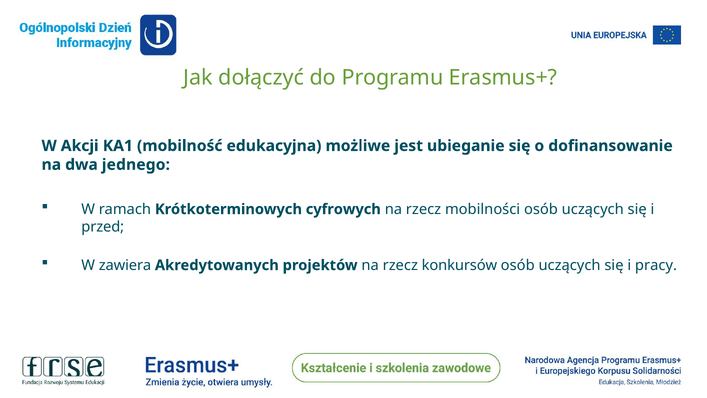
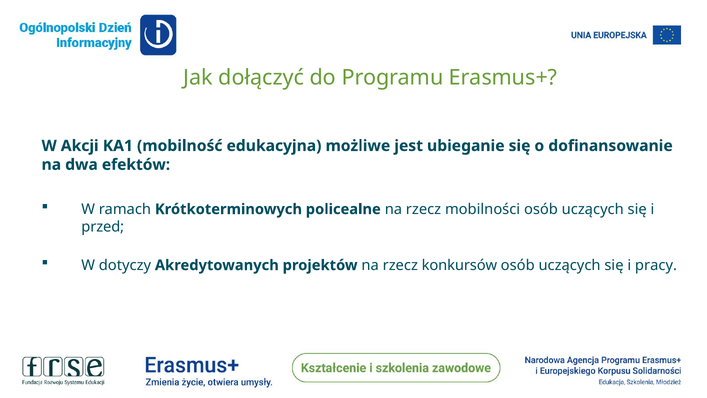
jednego: jednego -> efektów
cyfrowych: cyfrowych -> policealne
zawiera: zawiera -> dotyczy
